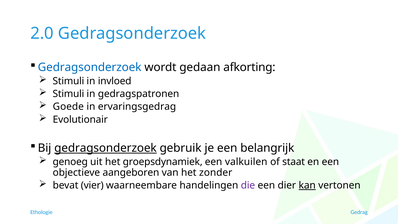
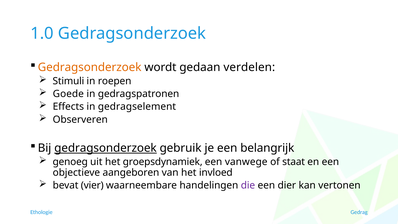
2.0: 2.0 -> 1.0
Gedragsonderzoek at (90, 67) colour: blue -> orange
afkorting: afkorting -> verdelen
invloed: invloed -> roepen
Stimuli at (68, 94): Stimuli -> Goede
Goede: Goede -> Effects
ervaringsgedrag: ervaringsgedrag -> gedragselement
Evolutionair: Evolutionair -> Observeren
valkuilen: valkuilen -> vanwege
zonder: zonder -> invloed
kan underline: present -> none
